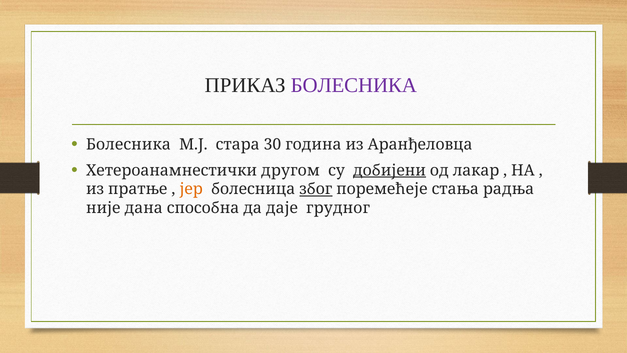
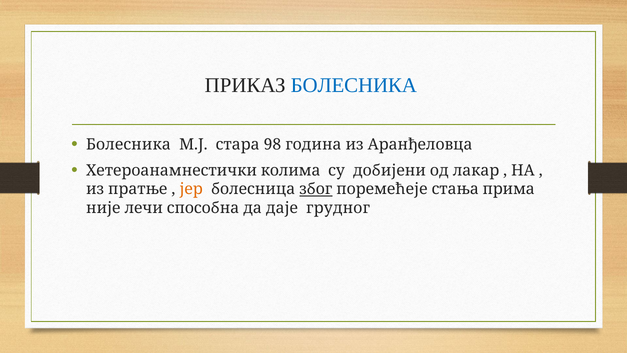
БОЛЕСНИКА at (354, 85) colour: purple -> blue
30: 30 -> 98
другом: другом -> колима
добијени underline: present -> none
радња: радња -> прима
дана: дана -> лечи
